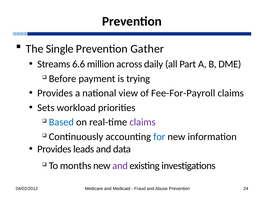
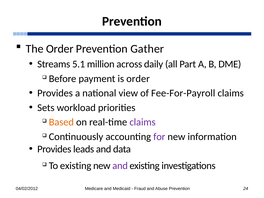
The Single: Single -> Order
6.6: 6.6 -> 5.1
is trying: trying -> order
Based colour: blue -> orange
for colour: blue -> purple
To months: months -> existing
